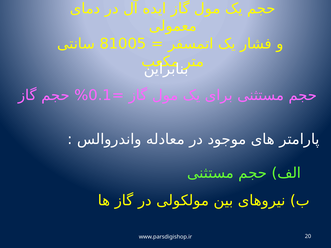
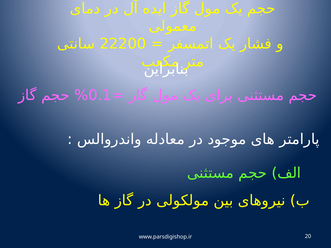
81005: 81005 -> 22200
